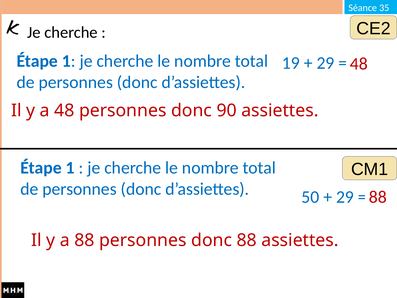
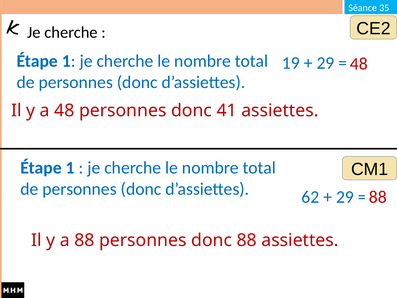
90: 90 -> 41
50: 50 -> 62
